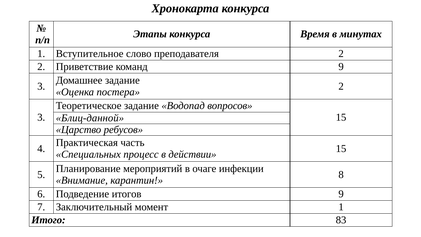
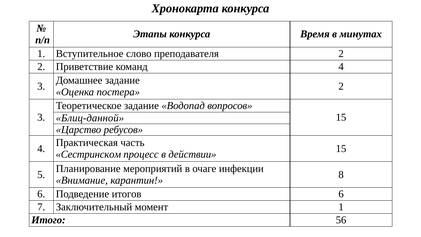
команд 9: 9 -> 4
Специальных: Специальных -> Сестринском
итогов 9: 9 -> 6
83: 83 -> 56
